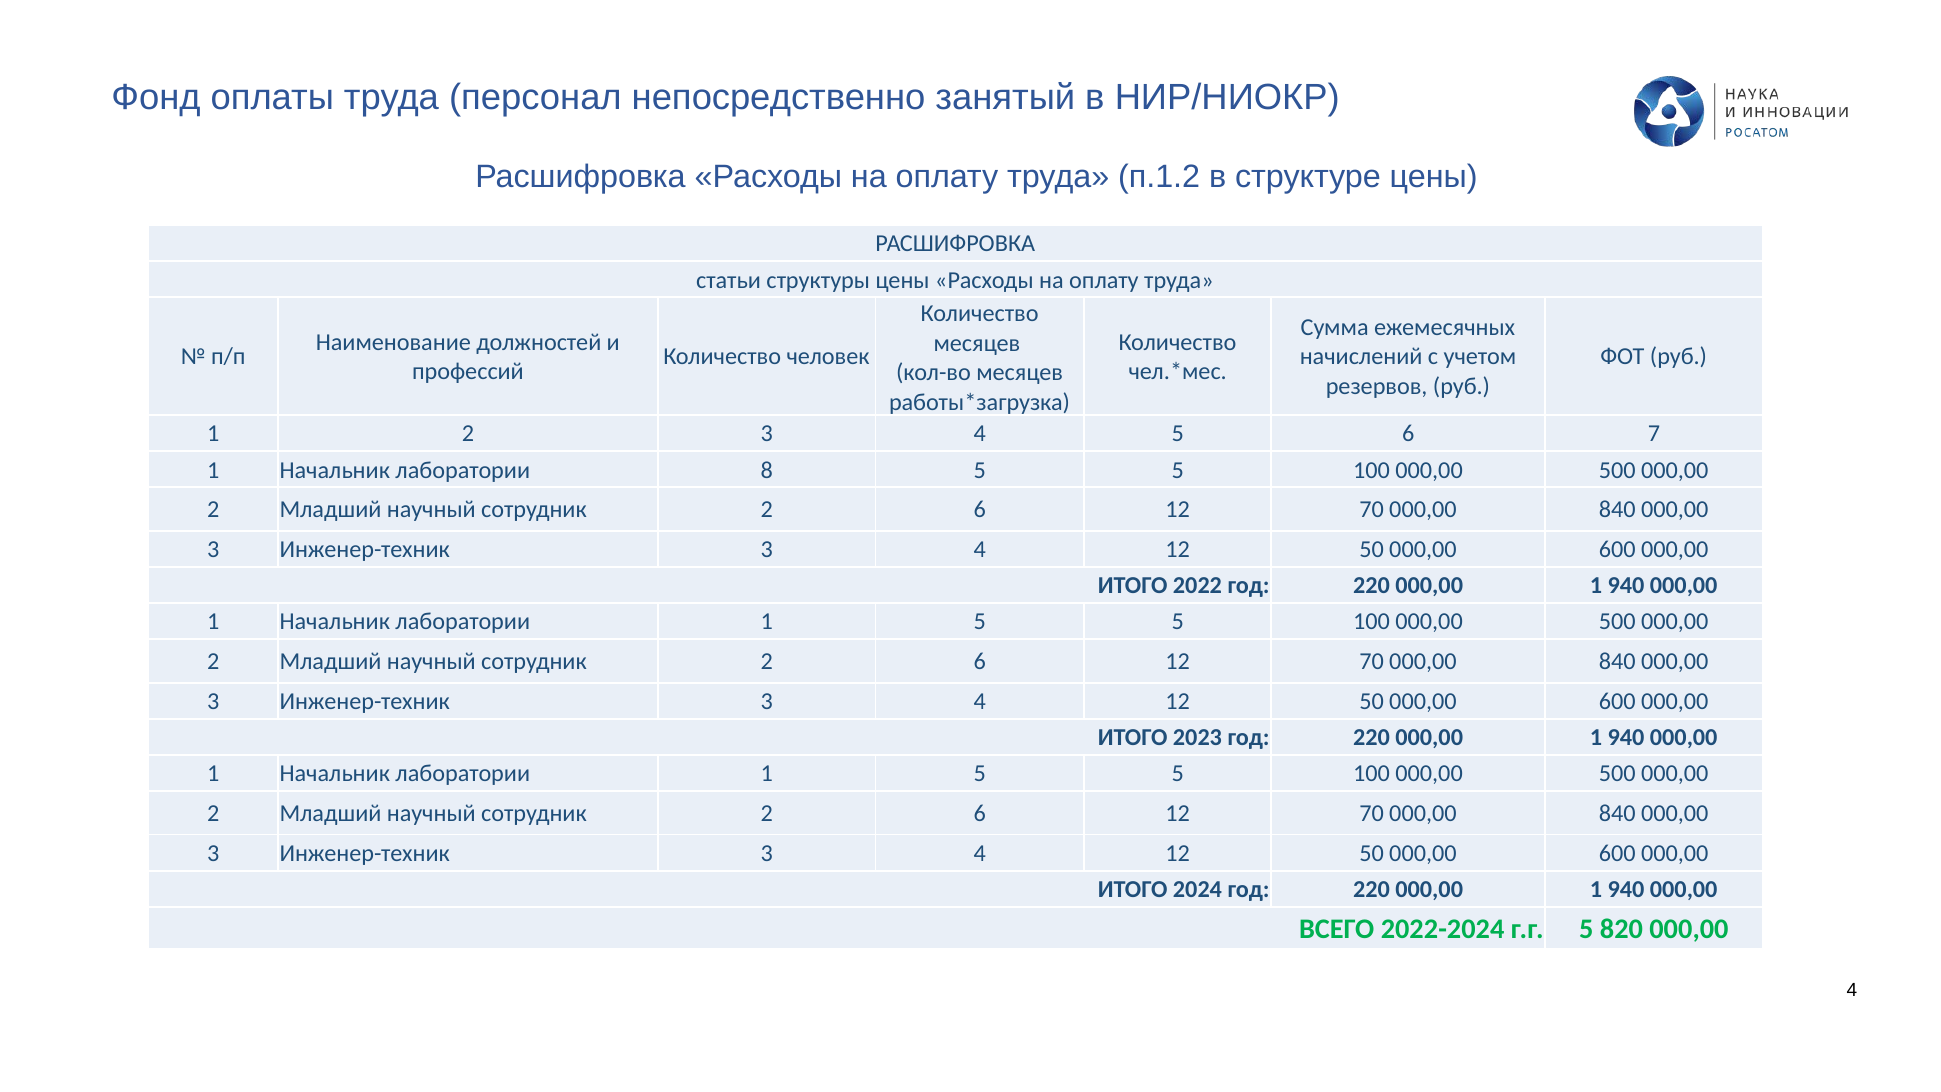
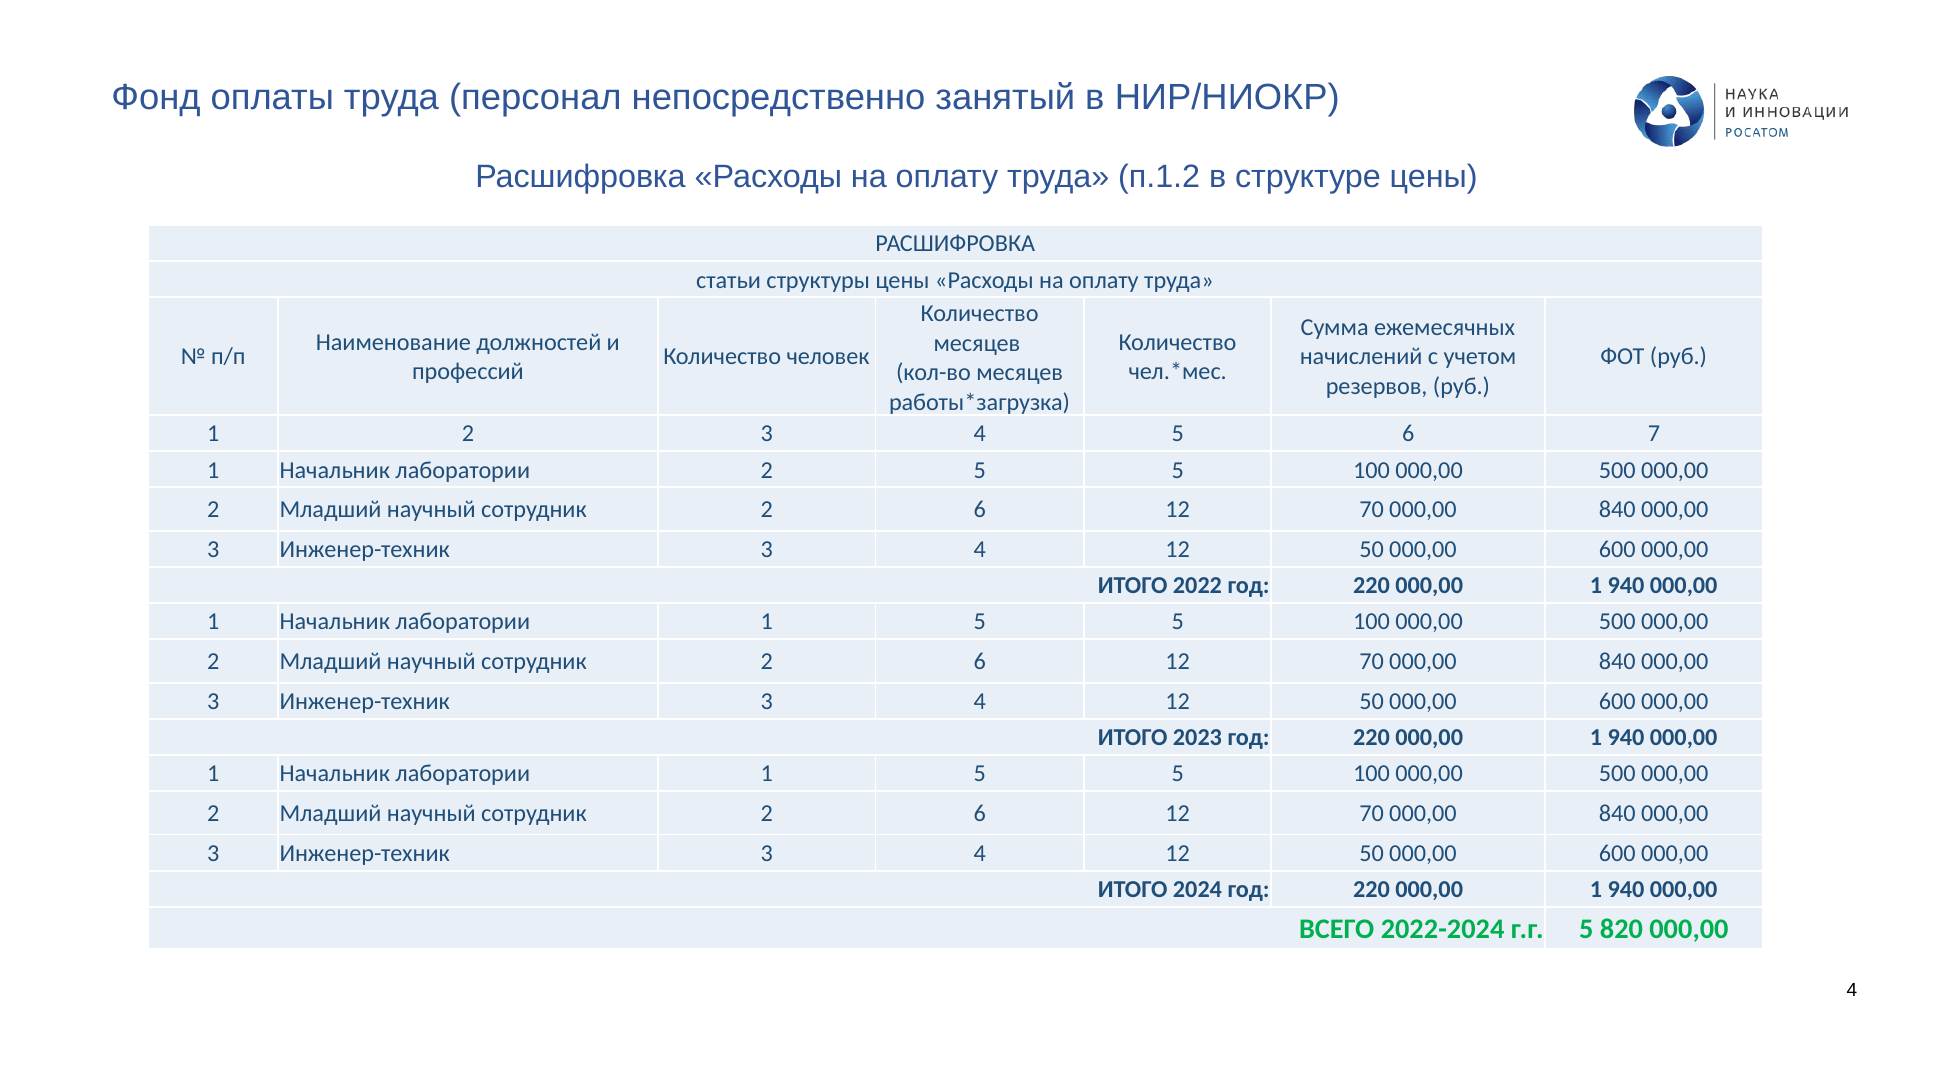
лаборатории 8: 8 -> 2
